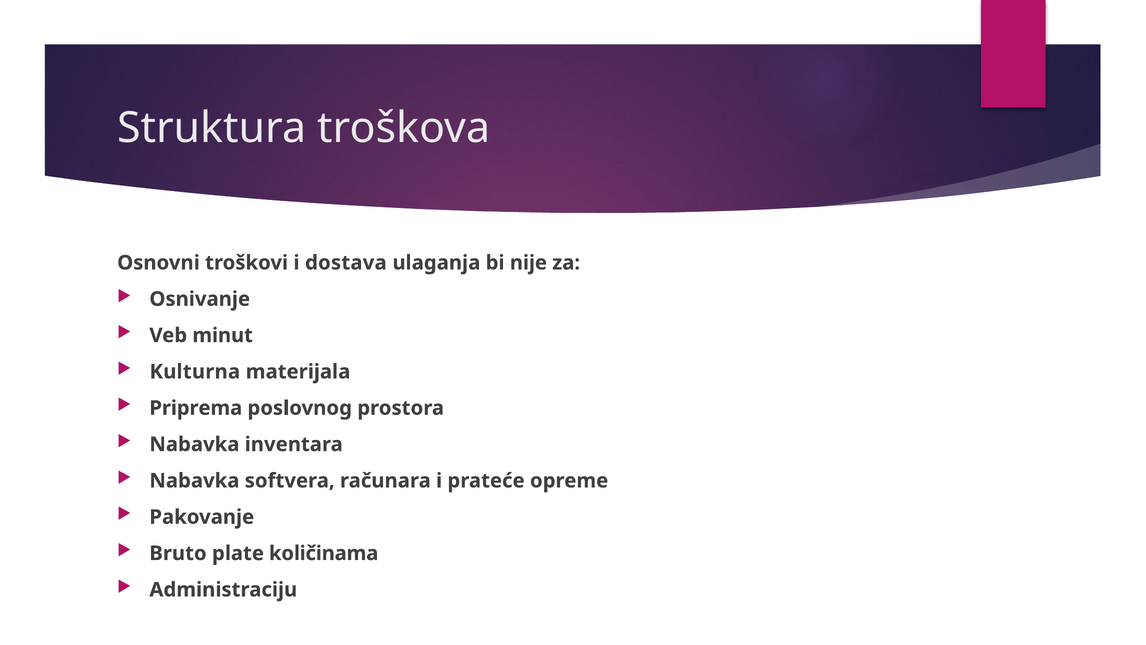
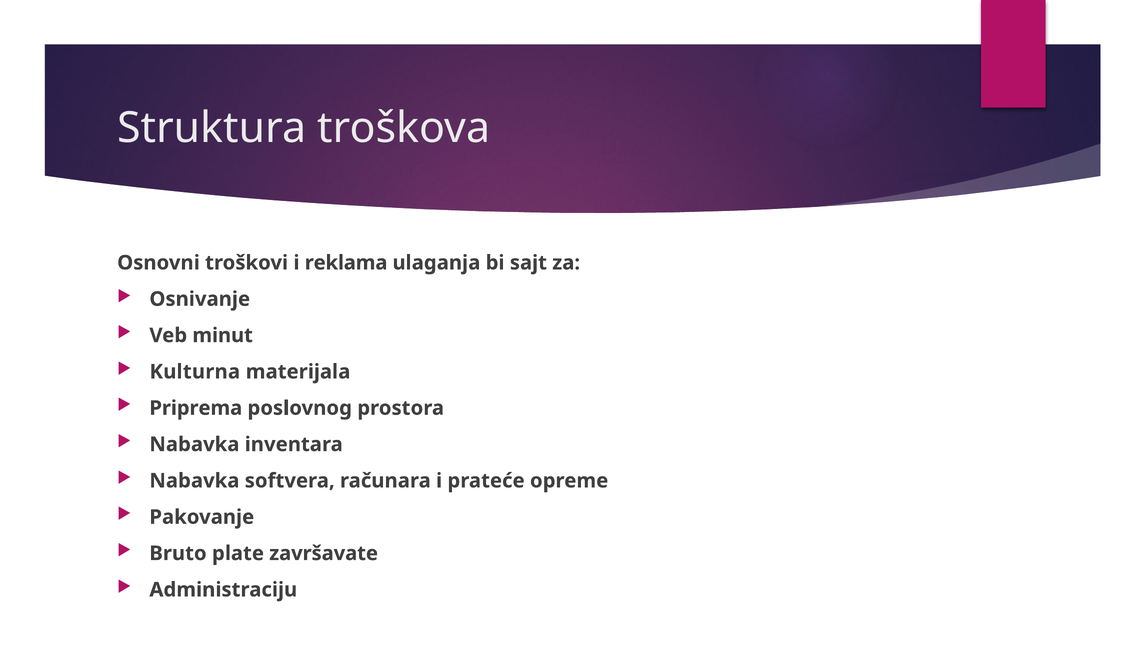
dostava: dostava -> reklama
nije: nije -> sajt
količinama: količinama -> završavate
